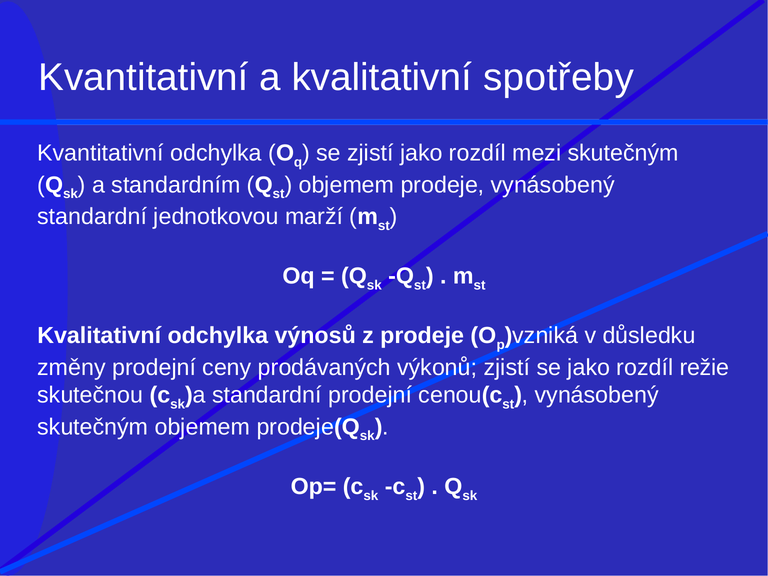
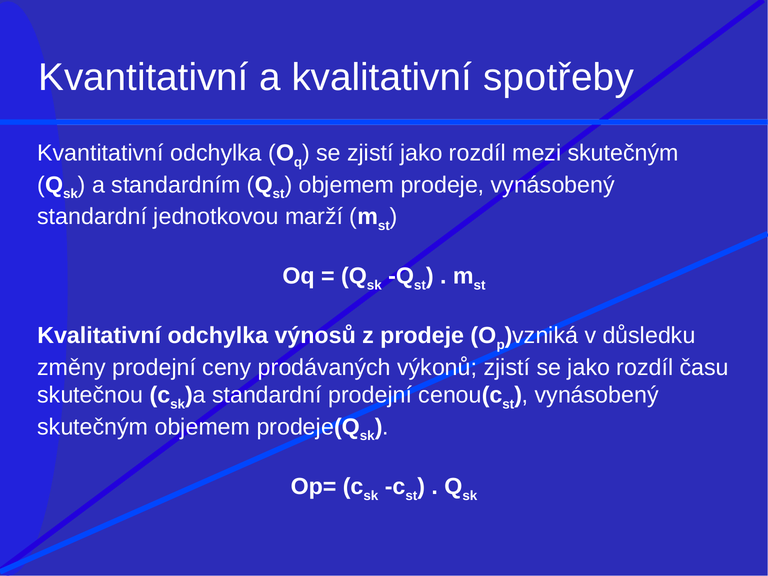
režie: režie -> času
